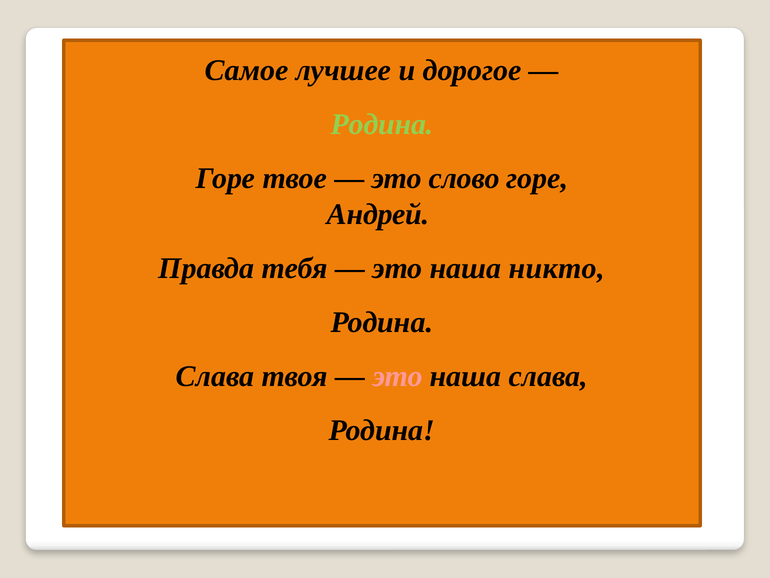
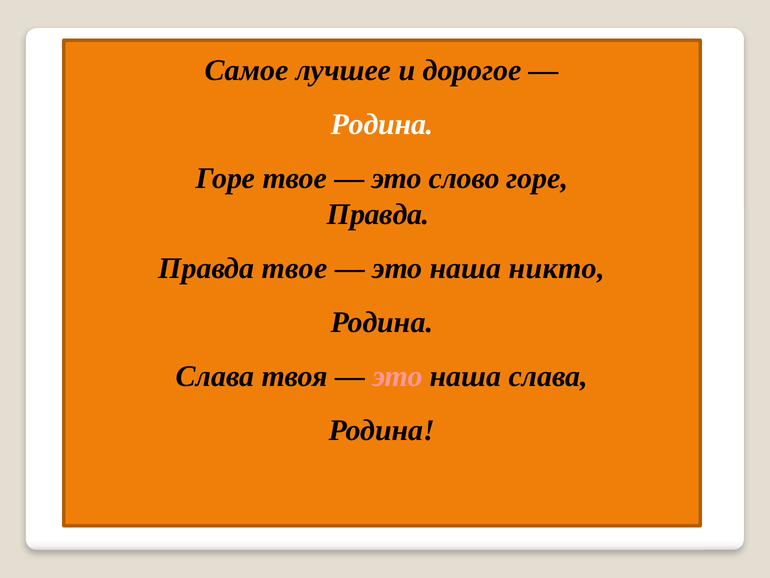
Родина at (382, 124) colour: light green -> white
Андрей at (378, 214): Андрей -> Правда
Правда тебя: тебя -> твое
